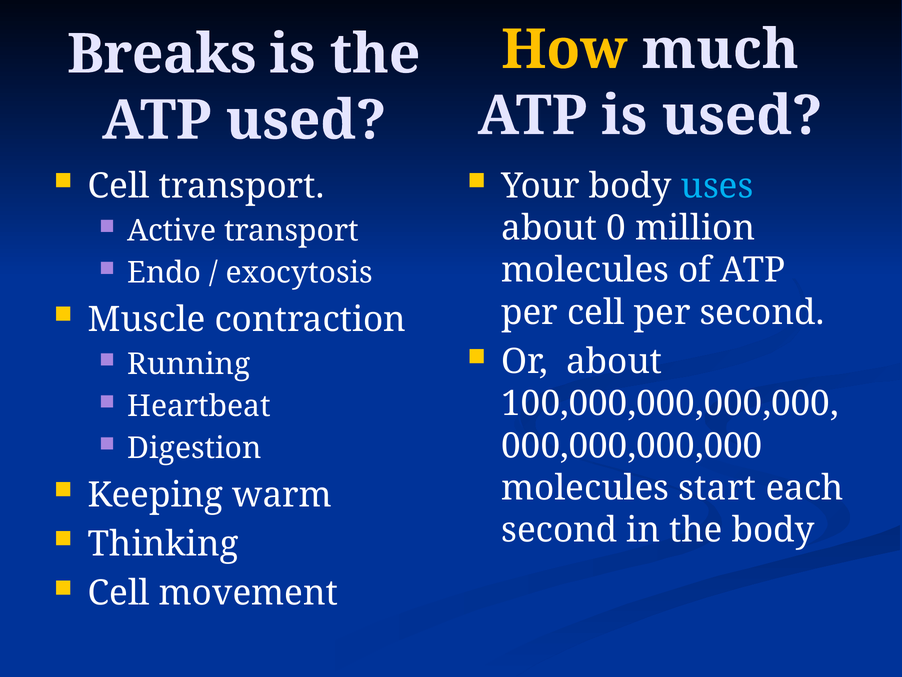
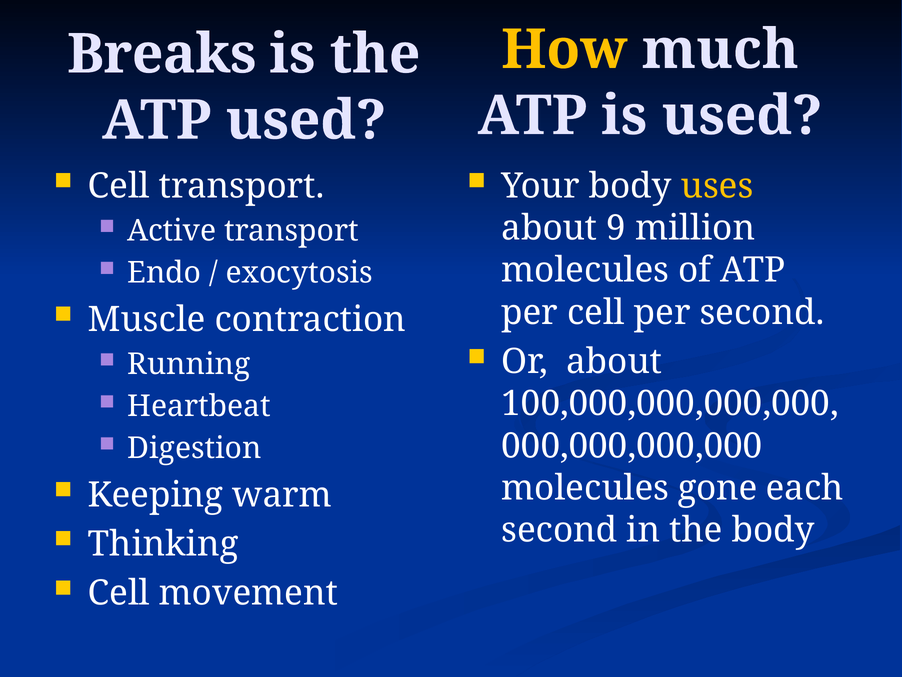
uses colour: light blue -> yellow
0: 0 -> 9
start: start -> gone
